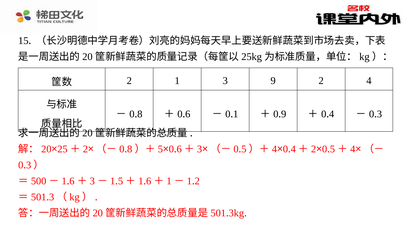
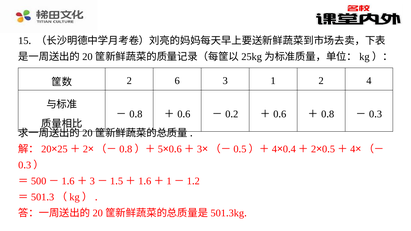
2 1: 1 -> 6
3 9: 9 -> 1
1 at (236, 114): 1 -> 2
9 at (284, 114): 9 -> 6
4 at (332, 114): 4 -> 8
